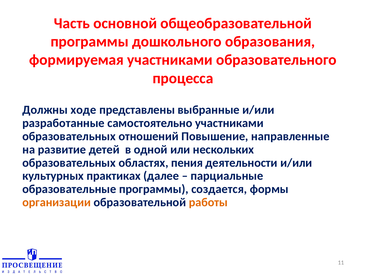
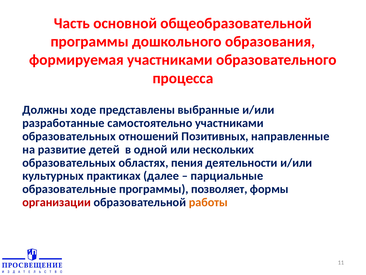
Повышение: Повышение -> Позитивных
создается: создается -> позволяет
организации colour: orange -> red
